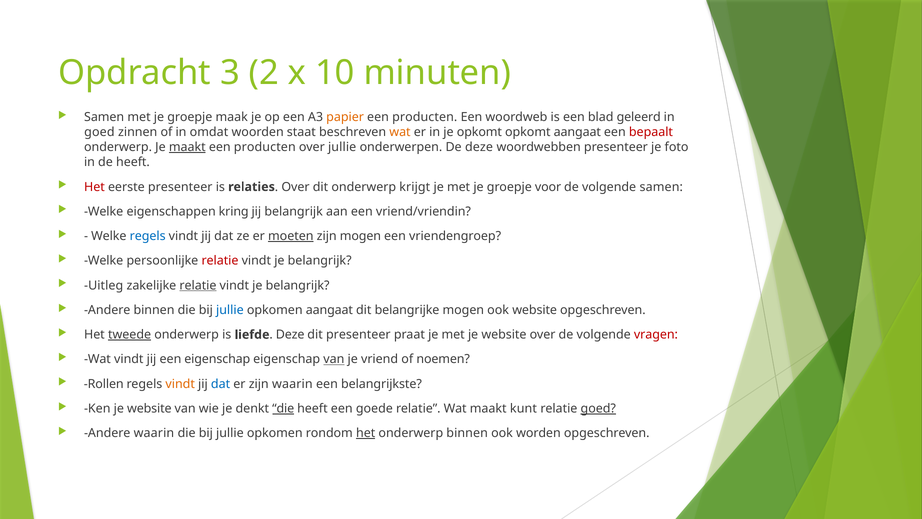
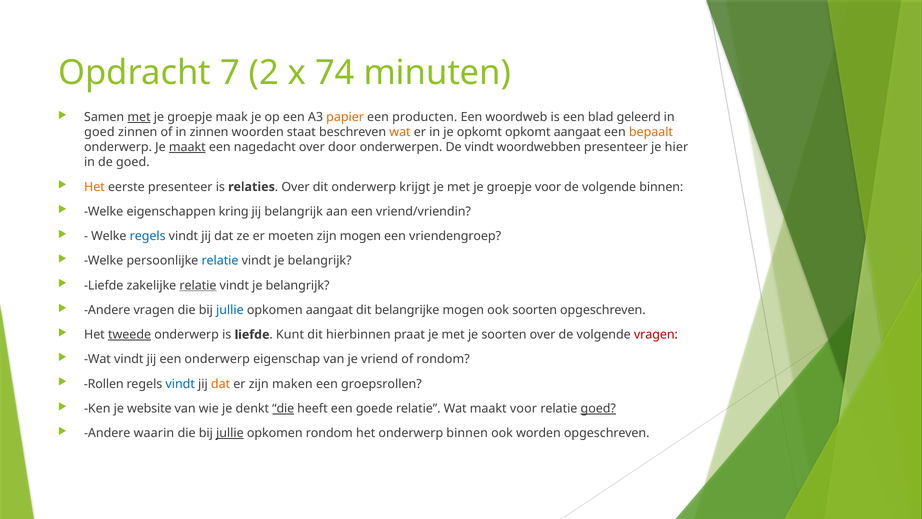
3: 3 -> 7
10: 10 -> 74
met at (139, 117) underline: none -> present
in omdat: omdat -> zinnen
bepaalt colour: red -> orange
producten at (265, 147): producten -> nagedacht
over jullie: jullie -> door
De deze: deze -> vindt
foto: foto -> hier
de heeft: heeft -> goed
Het at (94, 187) colour: red -> orange
volgende samen: samen -> binnen
moeten underline: present -> none
relatie at (220, 261) colour: red -> blue
Uitleg at (104, 285): Uitleg -> Liefde
Andere binnen: binnen -> vragen
ook website: website -> soorten
liefde Deze: Deze -> Kunt
dit presenteer: presenteer -> hierbinnen
met je website: website -> soorten
een eigenschap: eigenschap -> onderwerp
van at (334, 359) underline: present -> none
of noemen: noemen -> rondom
vindt at (180, 384) colour: orange -> blue
dat at (221, 384) colour: blue -> orange
zijn waarin: waarin -> maken
belangrijkste: belangrijkste -> groepsrollen
maakt kunt: kunt -> voor
jullie at (230, 433) underline: none -> present
het at (366, 433) underline: present -> none
